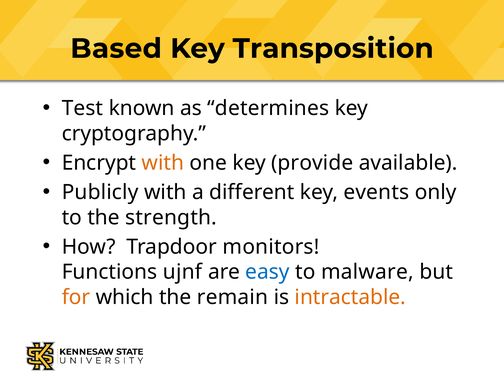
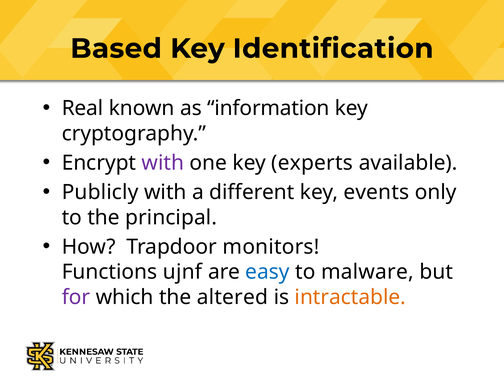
Transposition: Transposition -> Identification
Test: Test -> Real
determines: determines -> information
with at (163, 163) colour: orange -> purple
provide: provide -> experts
strength: strength -> principal
for colour: orange -> purple
remain: remain -> altered
